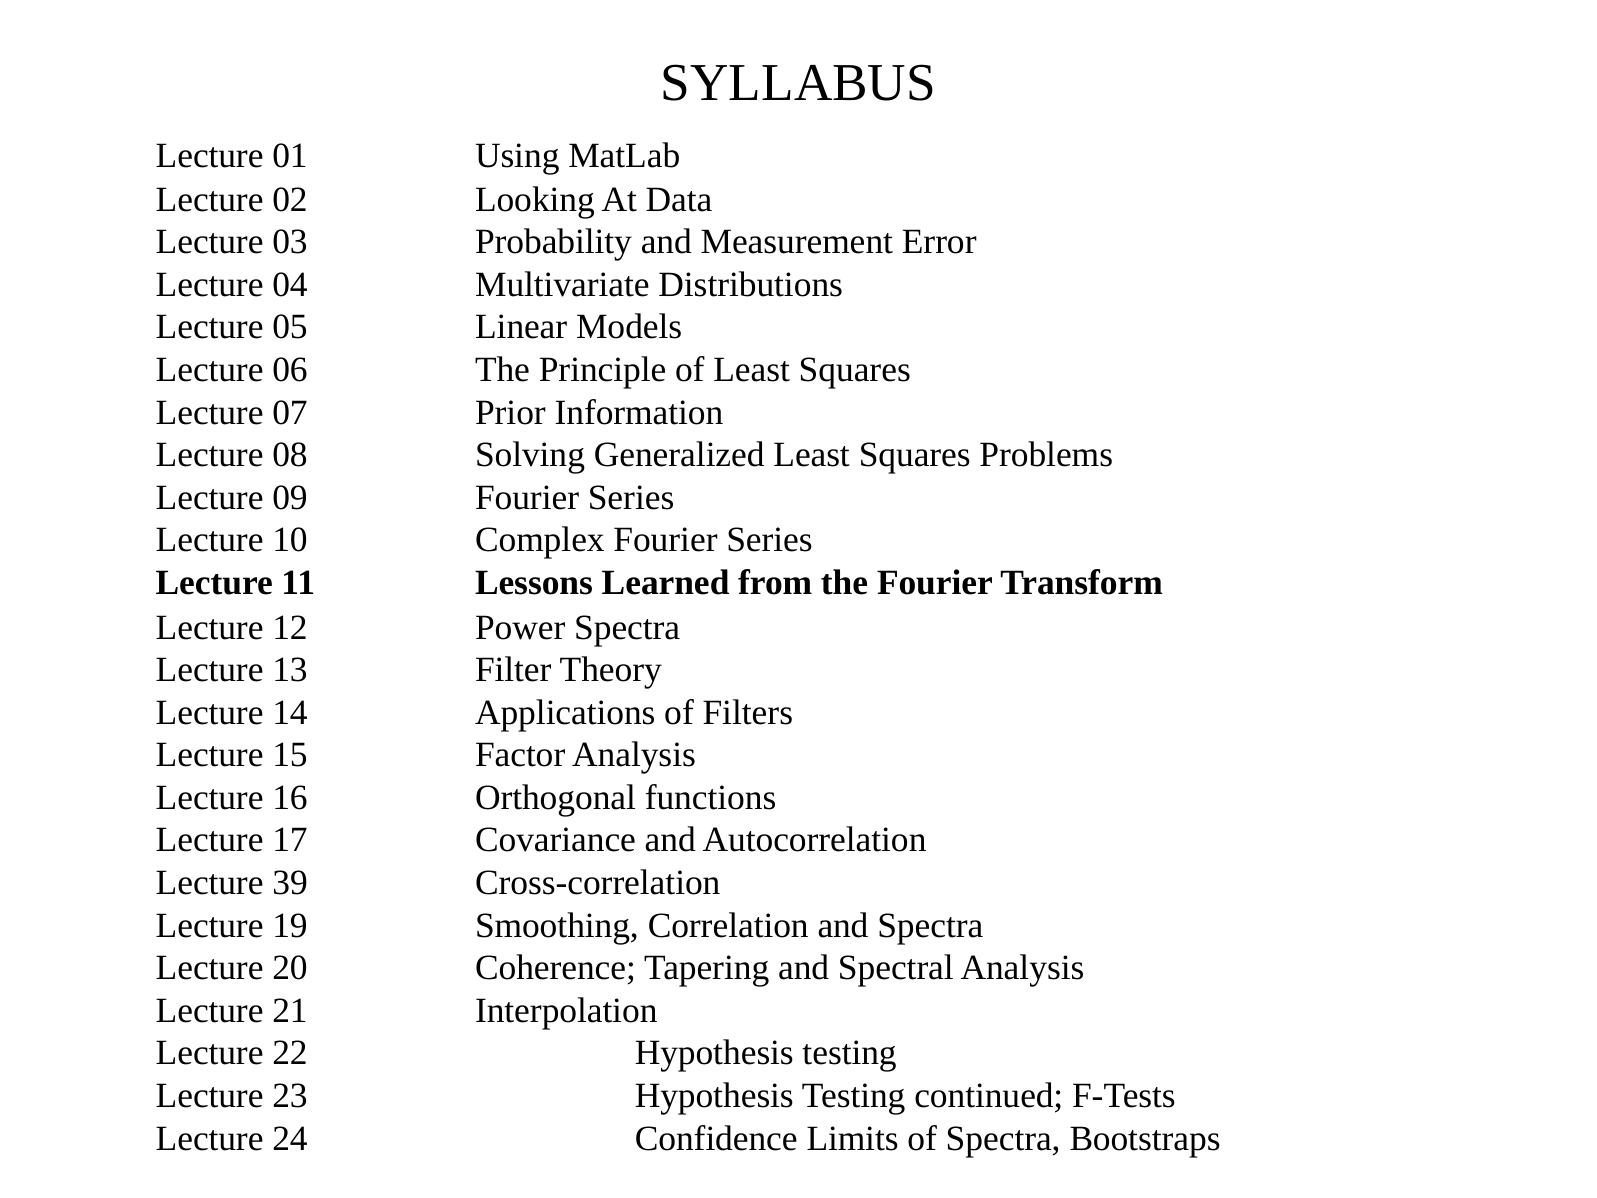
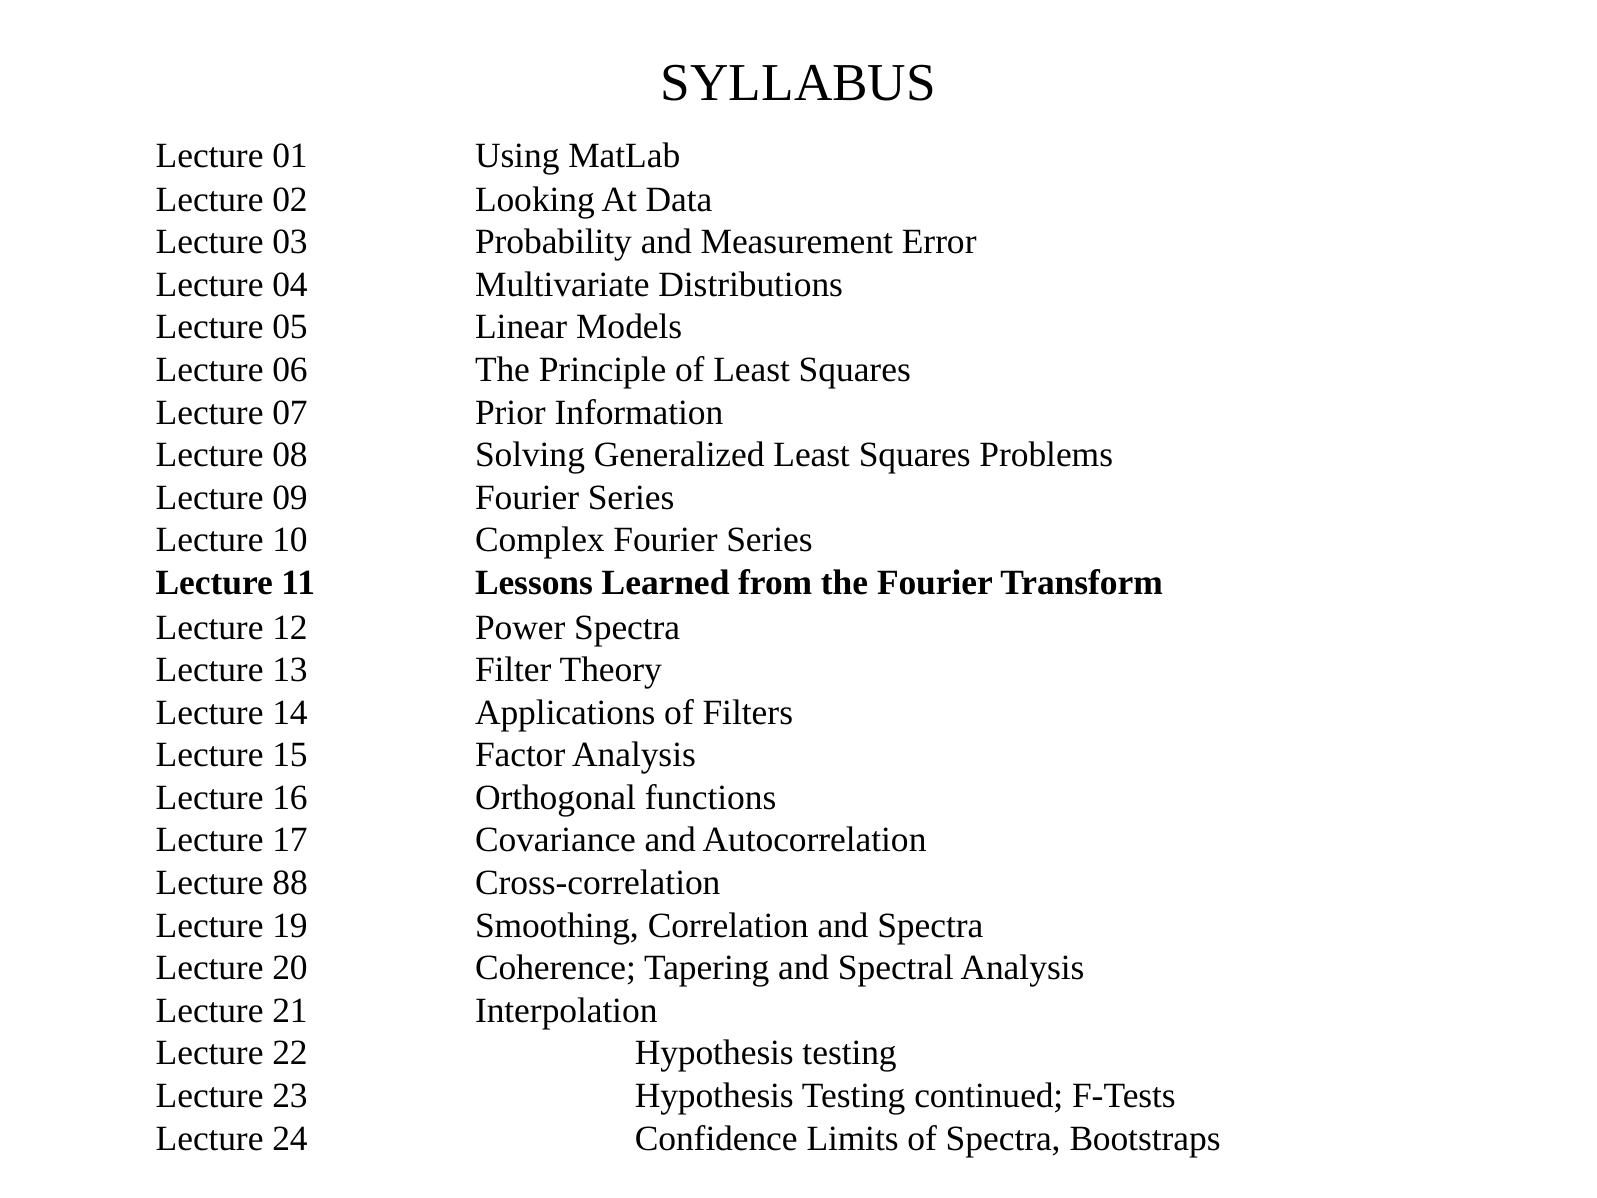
39: 39 -> 88
